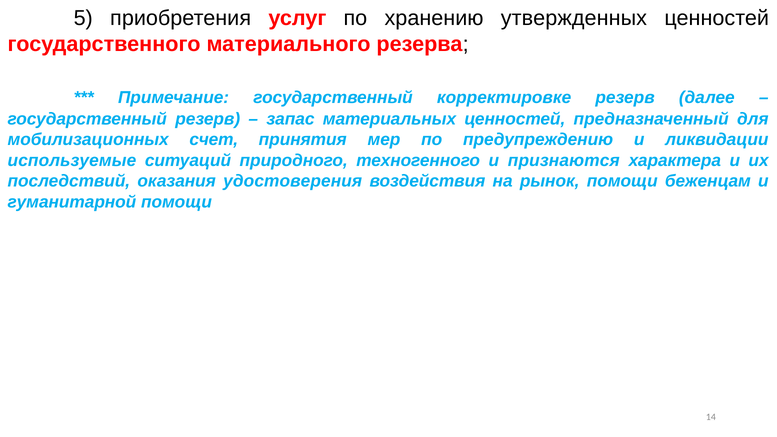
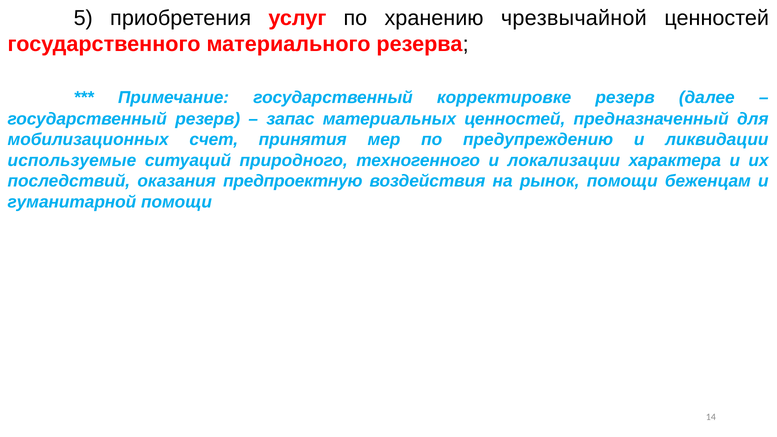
утвержденных: утвержденных -> чрезвычайной
признаются: признаются -> локализации
удостоверения: удостоверения -> предпроектную
